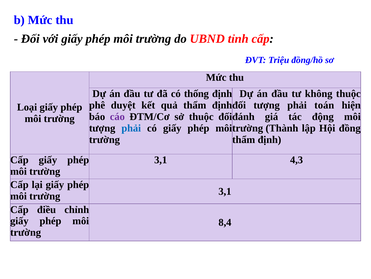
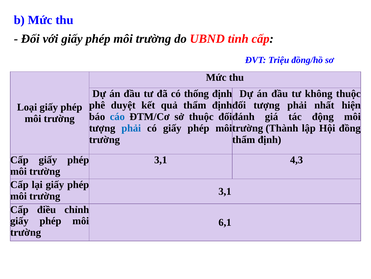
toán: toán -> nhất
cáo colour: purple -> blue
8,4: 8,4 -> 6,1
